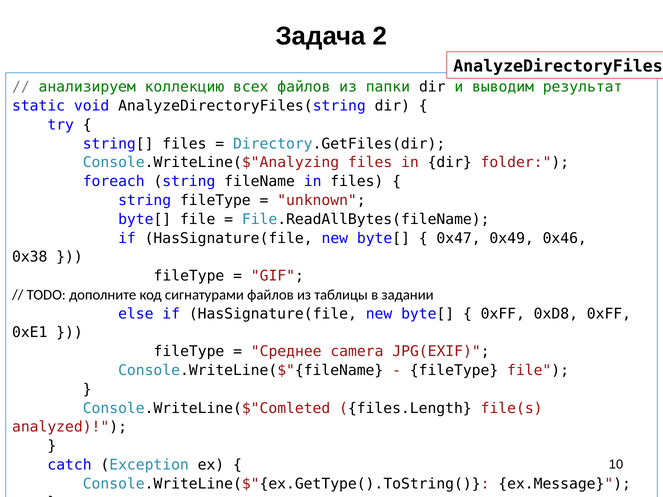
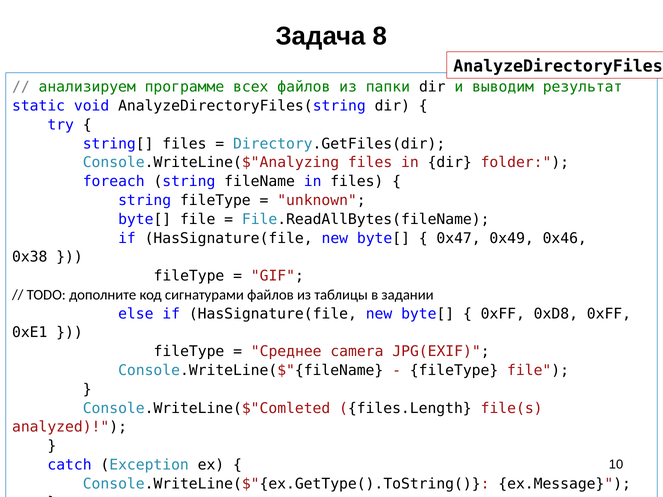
2: 2 -> 8
коллекцию: коллекцию -> программе
